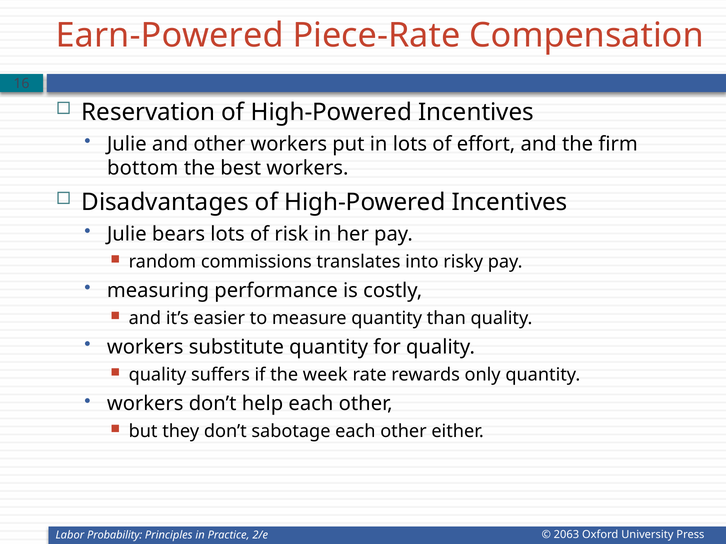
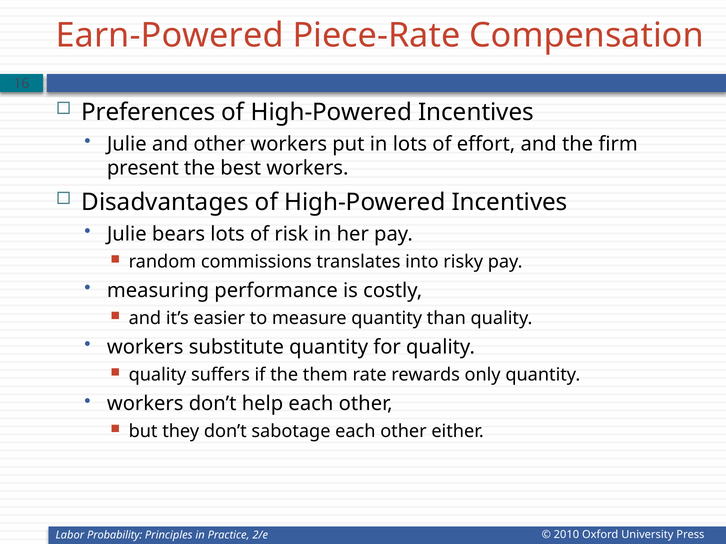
Reservation: Reservation -> Preferences
bottom: bottom -> present
week: week -> them
2063: 2063 -> 2010
